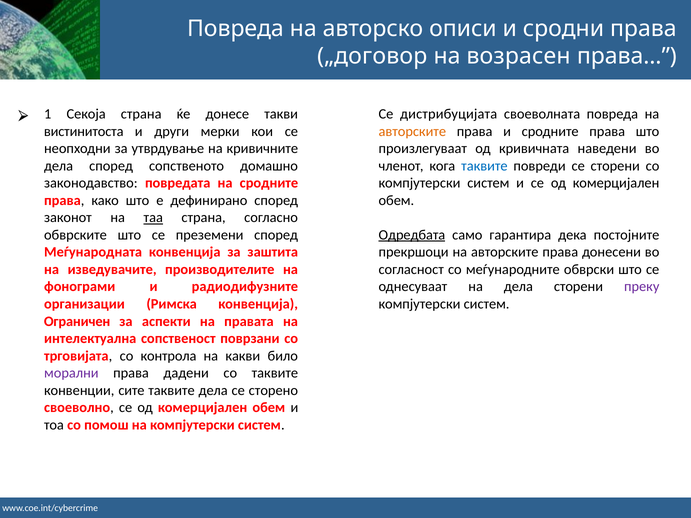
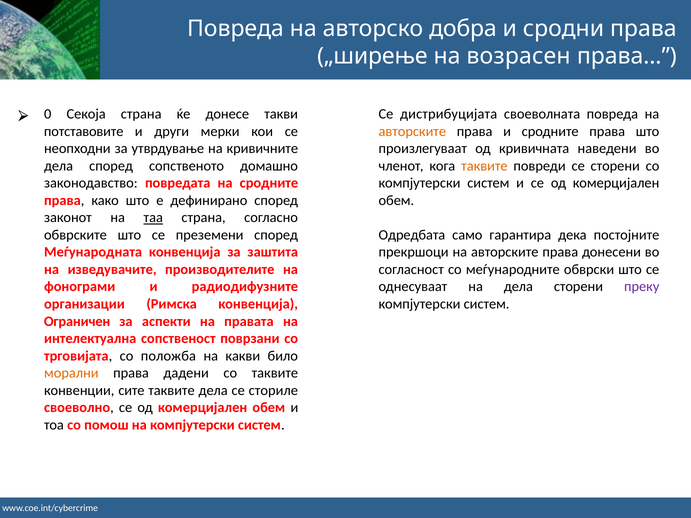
описи: описи -> добра
„договор: „договор -> „ширење
1: 1 -> 0
вистинитоста: вистинитоста -> потставовите
таквите at (484, 166) colour: blue -> orange
Одредбата underline: present -> none
контрола: контрола -> положба
морални colour: purple -> orange
сторено: сторено -> сториле
